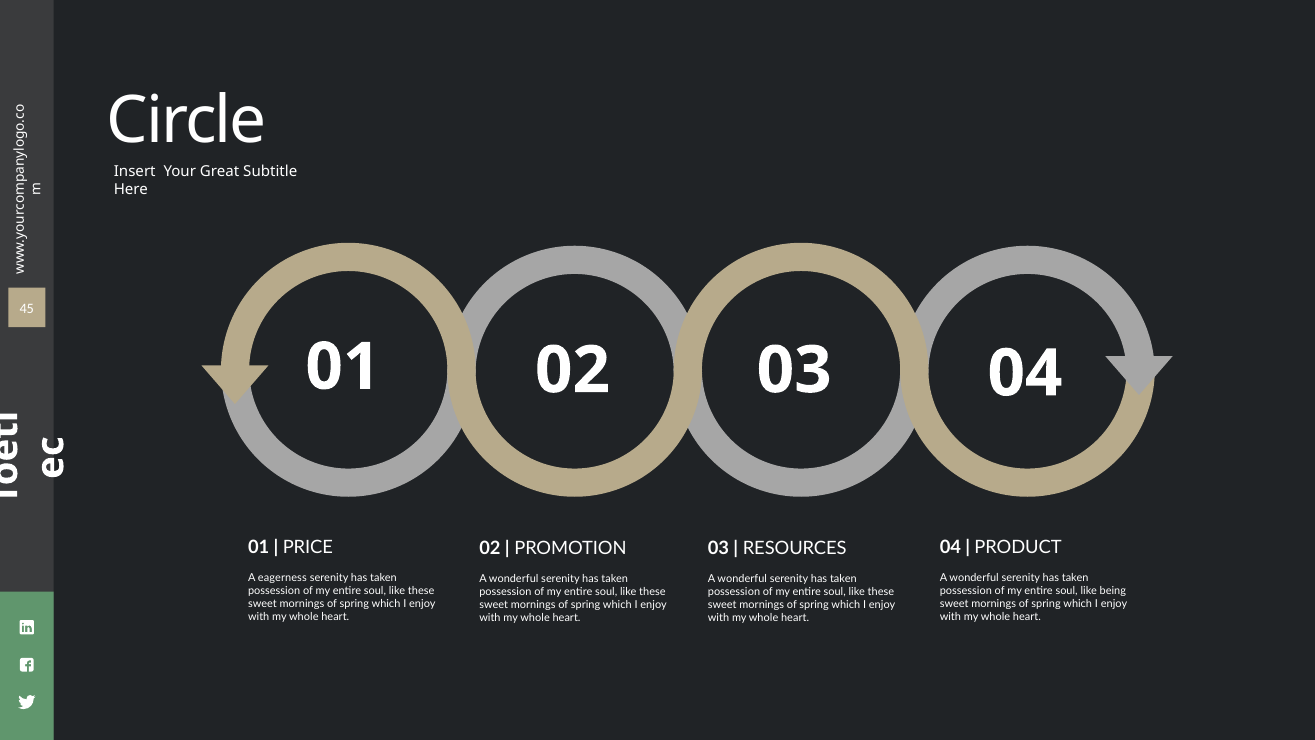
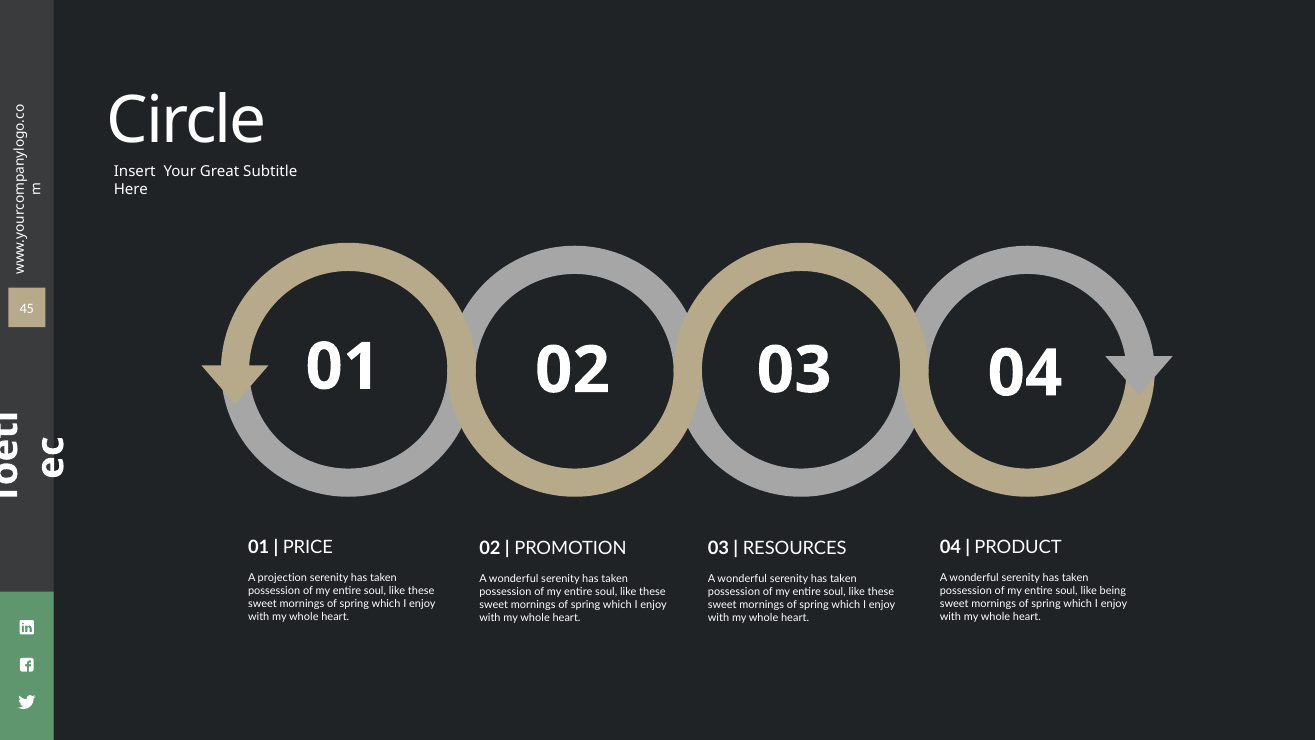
eagerness: eagerness -> projection
